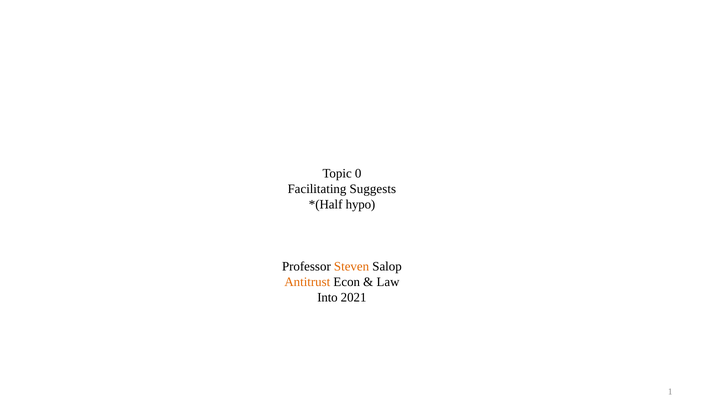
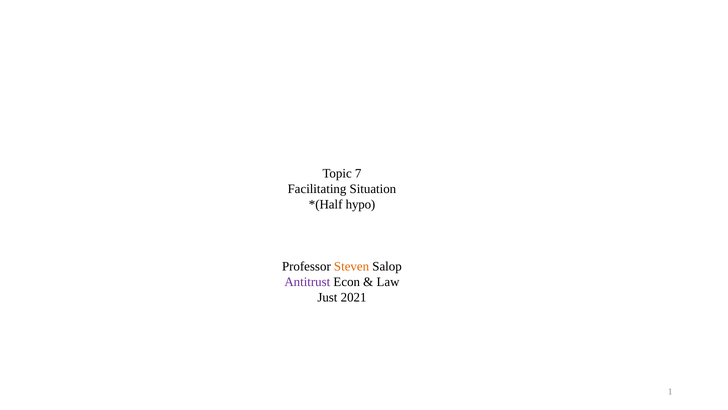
0: 0 -> 7
Suggests: Suggests -> Situation
Antitrust colour: orange -> purple
Into: Into -> Just
